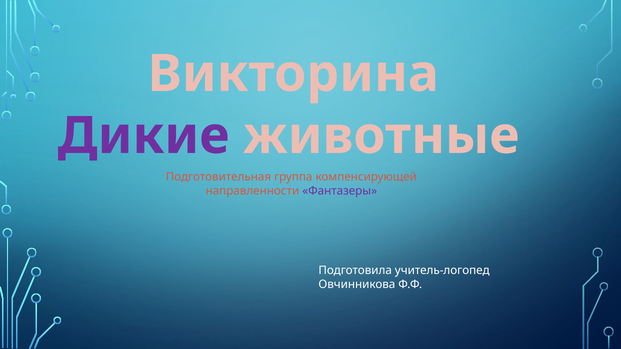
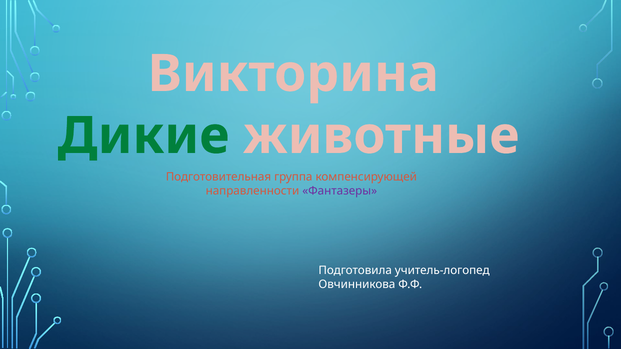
Дикие colour: purple -> green
